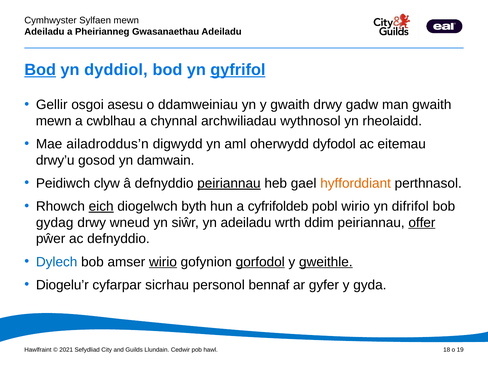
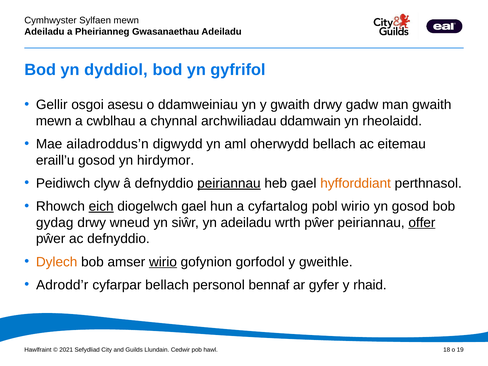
Bod at (40, 70) underline: present -> none
gyfrifol underline: present -> none
wythnosol: wythnosol -> ddamwain
oherwydd dyfodol: dyfodol -> bellach
drwy’u: drwy’u -> eraill’u
damwain: damwain -> hirdymor
diogelwch byth: byth -> gael
cyfrifoldeb: cyfrifoldeb -> cyfartalog
yn difrifol: difrifol -> gosod
wrth ddim: ddim -> pŵer
Dylech colour: blue -> orange
gorfodol underline: present -> none
gweithle underline: present -> none
Diogelu’r: Diogelu’r -> Adrodd’r
cyfarpar sicrhau: sicrhau -> bellach
gyda: gyda -> rhaid
